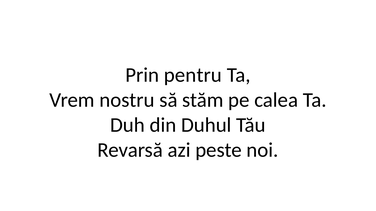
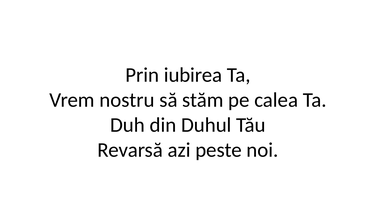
pentru: pentru -> iubirea
